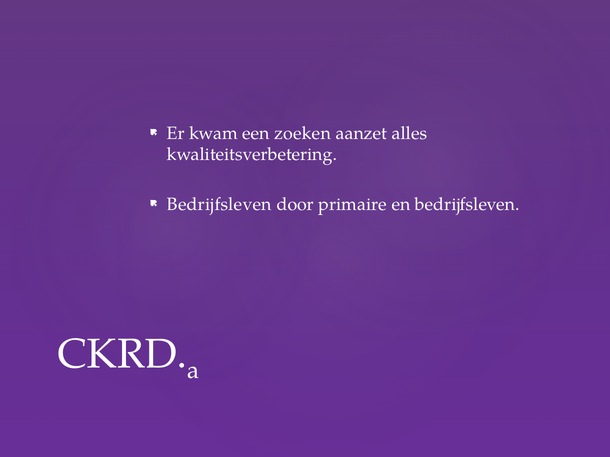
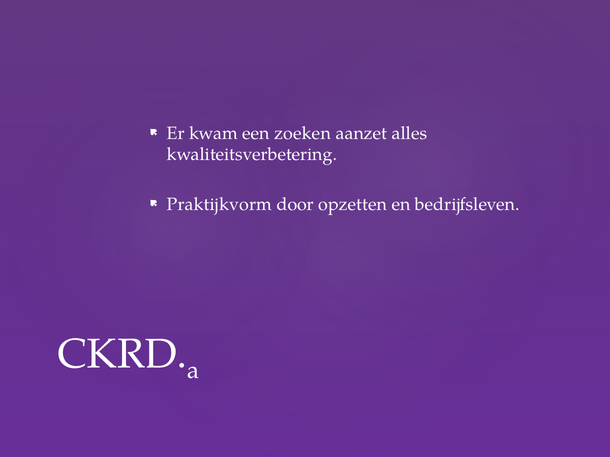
Bedrijfsleven at (219, 205): Bedrijfsleven -> Praktijkvorm
primaire: primaire -> opzetten
